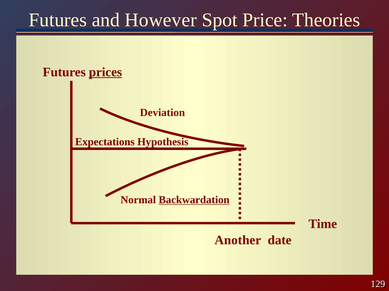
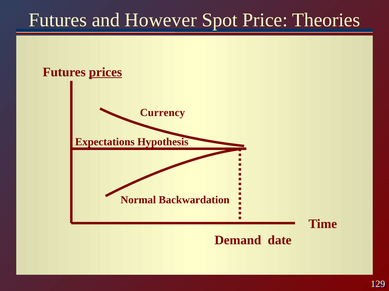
Deviation: Deviation -> Currency
Backwardation underline: present -> none
Another: Another -> Demand
